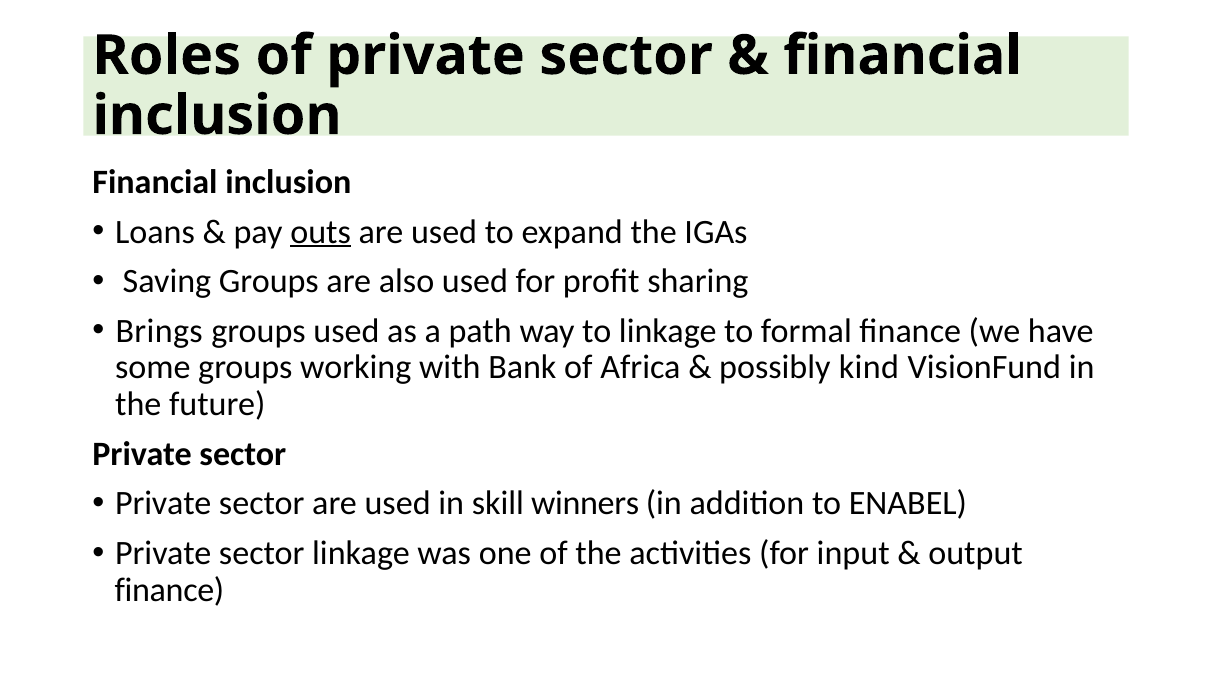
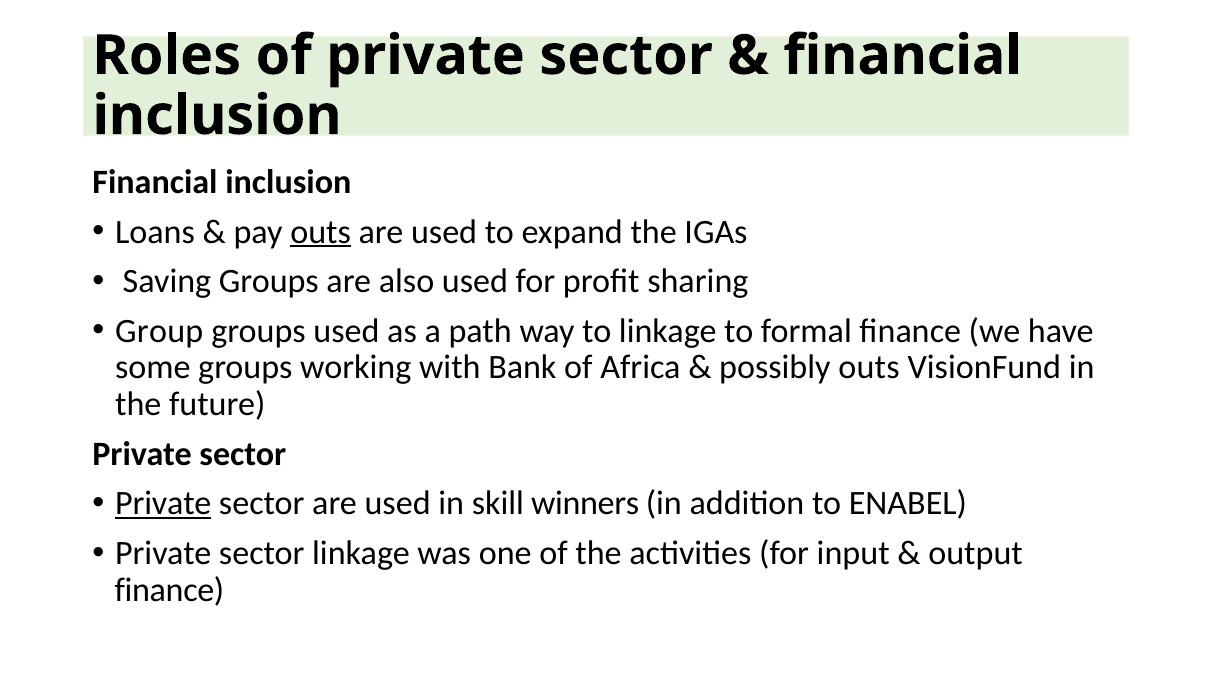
Brings: Brings -> Group
possibly kind: kind -> outs
Private at (163, 503) underline: none -> present
